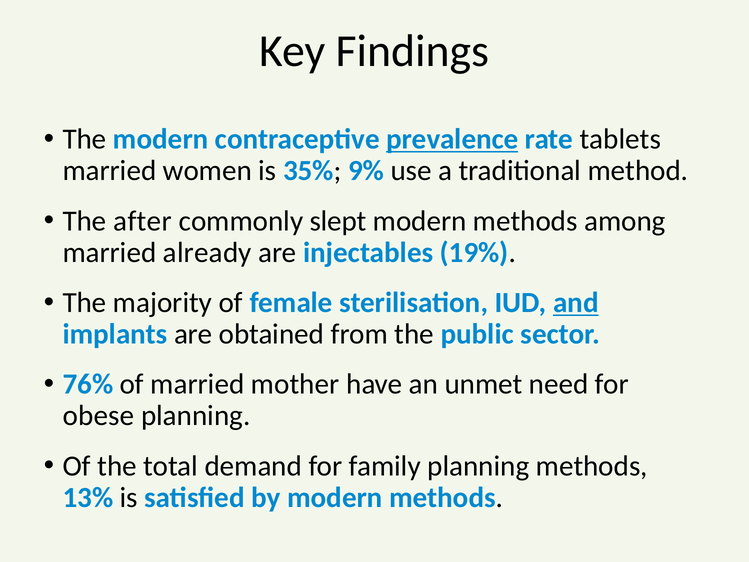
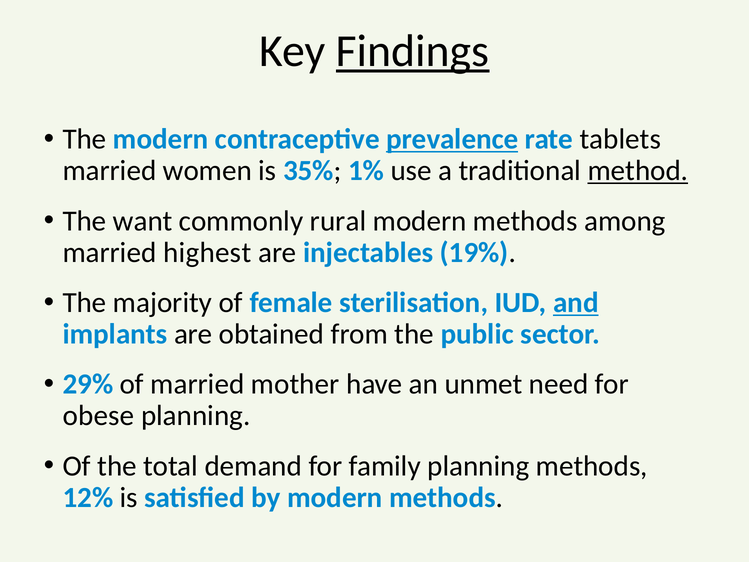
Findings underline: none -> present
9%: 9% -> 1%
method underline: none -> present
after: after -> want
slept: slept -> rural
already: already -> highest
76%: 76% -> 29%
13%: 13% -> 12%
